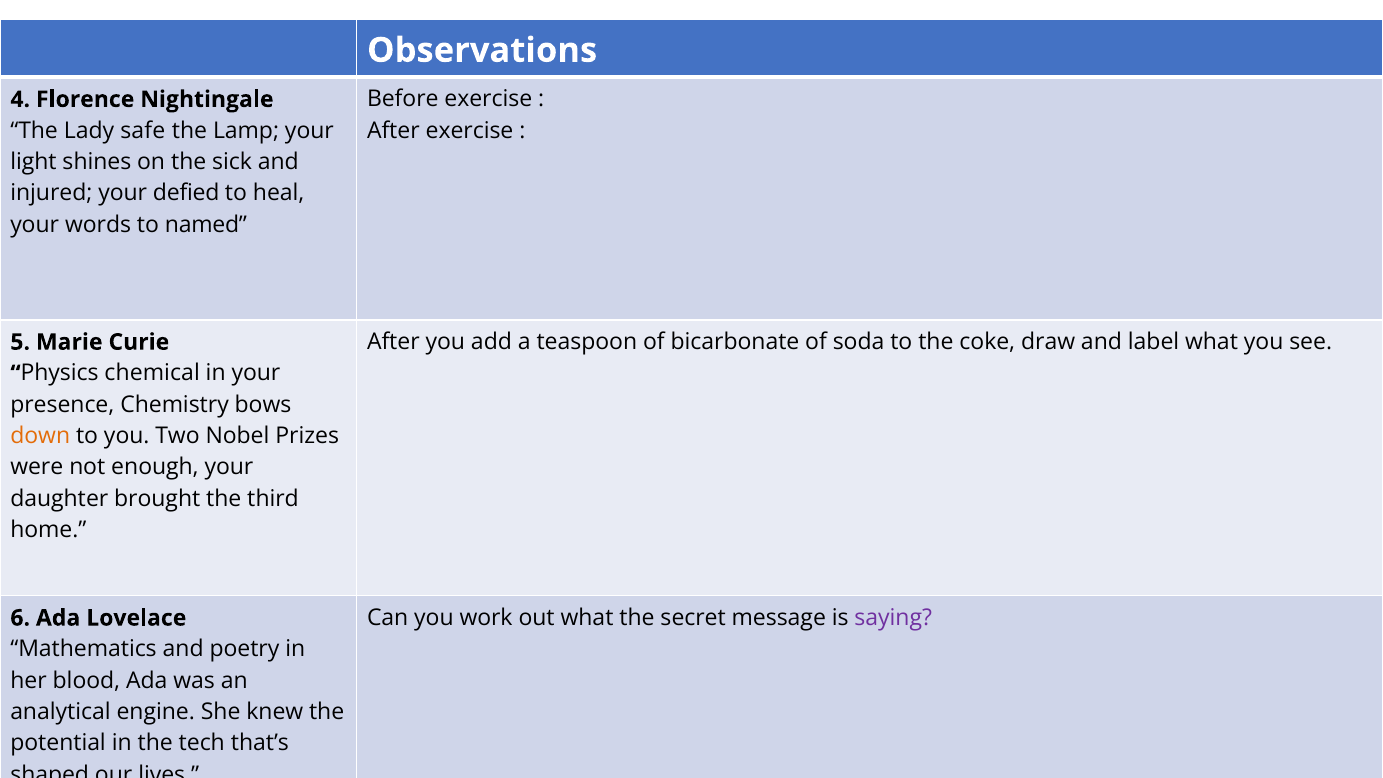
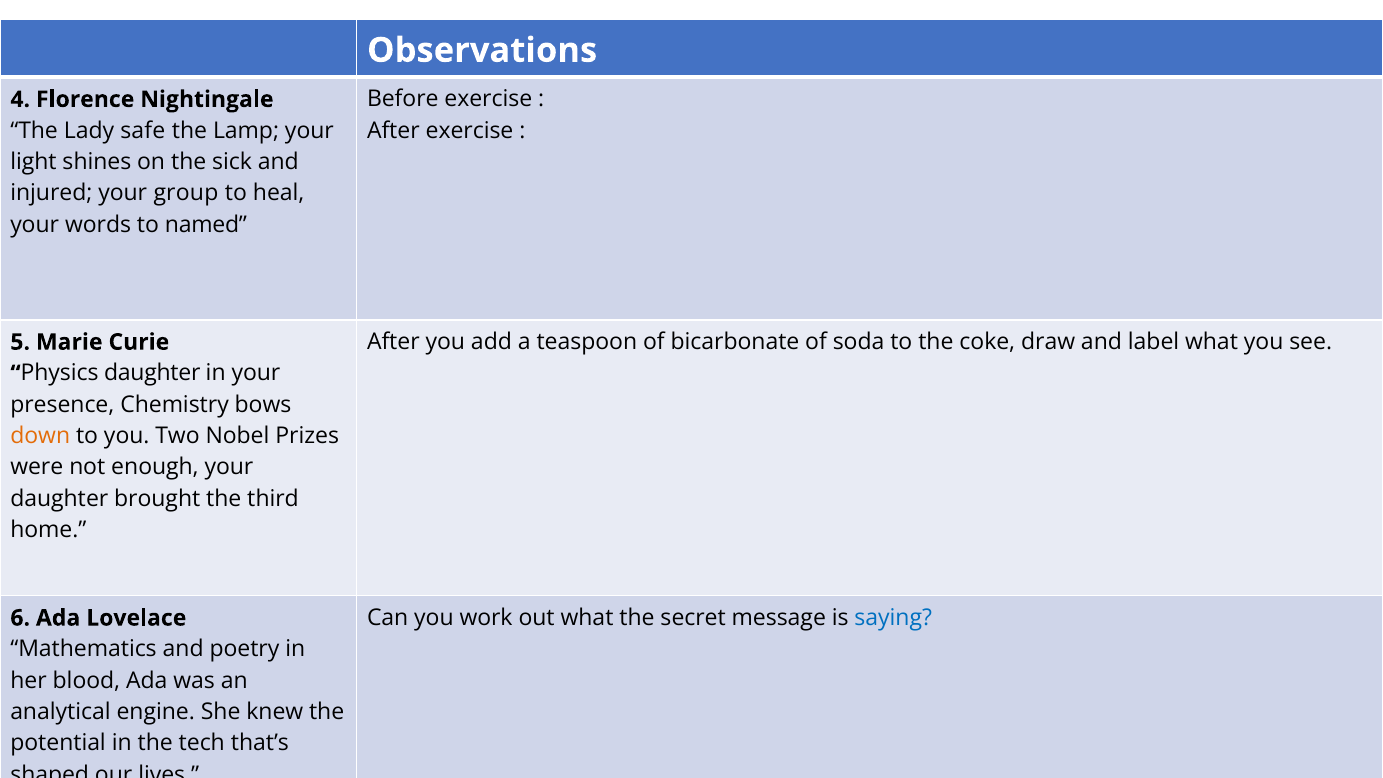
defied: defied -> group
Physics chemical: chemical -> daughter
saying colour: purple -> blue
